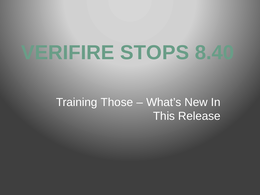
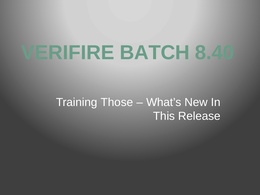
STOPS: STOPS -> BATCH
